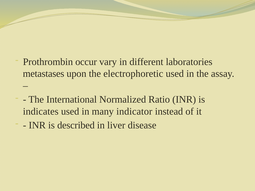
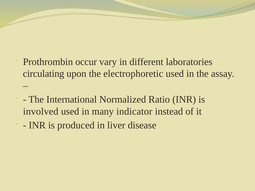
metastases: metastases -> circulating
indicates: indicates -> involved
described: described -> produced
